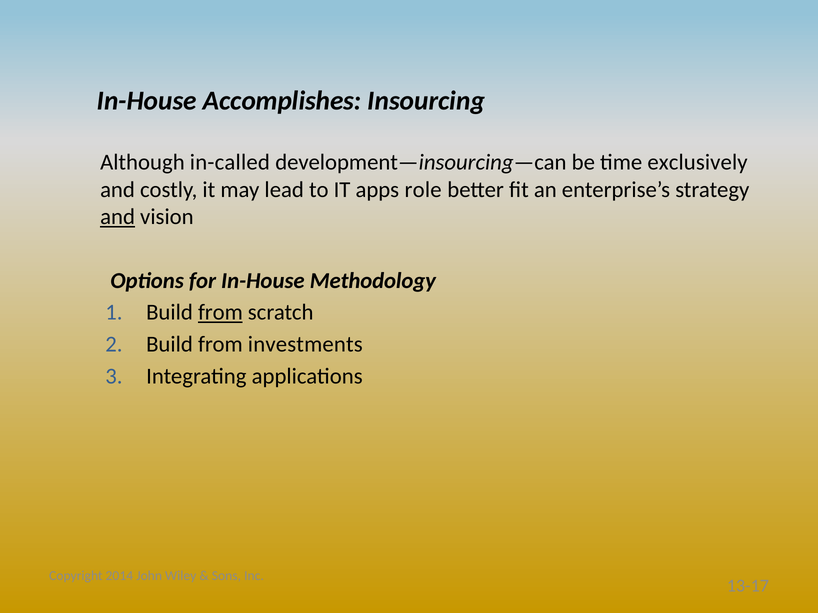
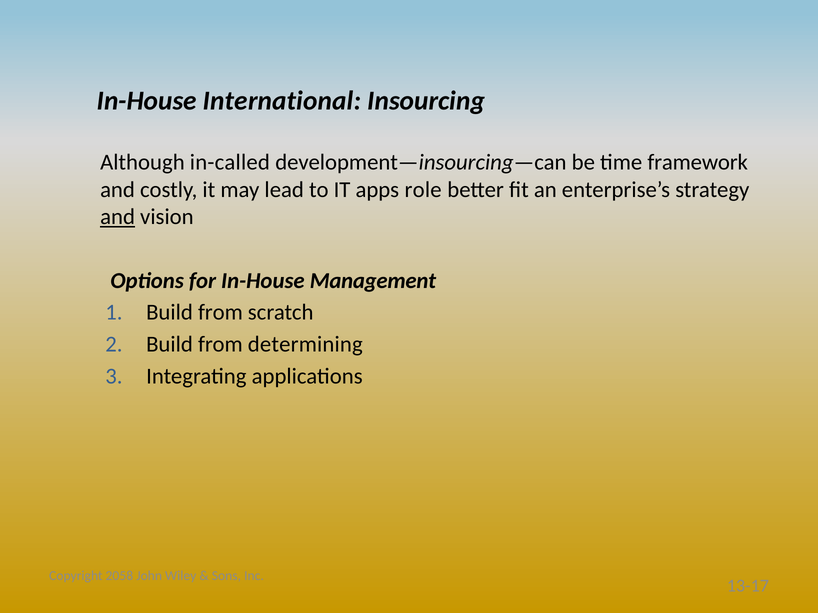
Accomplishes: Accomplishes -> International
exclusively: exclusively -> framework
Methodology: Methodology -> Management
from at (220, 313) underline: present -> none
investments: investments -> determining
2014: 2014 -> 2058
